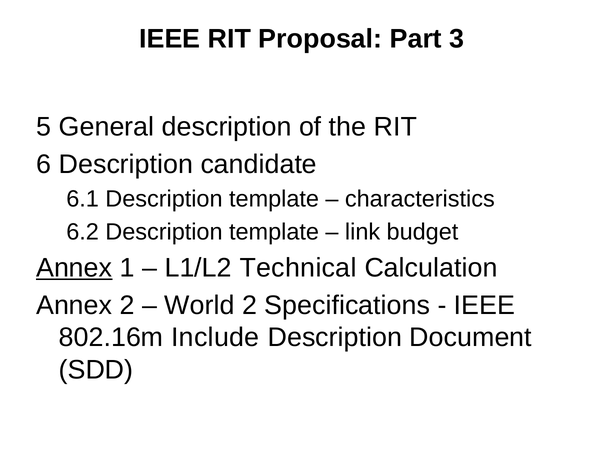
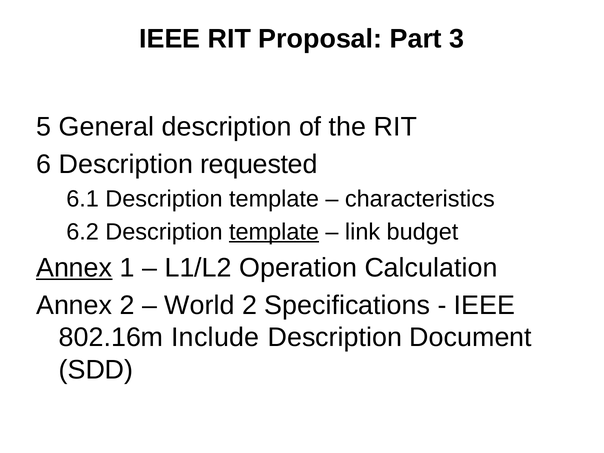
candidate: candidate -> requested
template at (274, 232) underline: none -> present
Technical: Technical -> Operation
